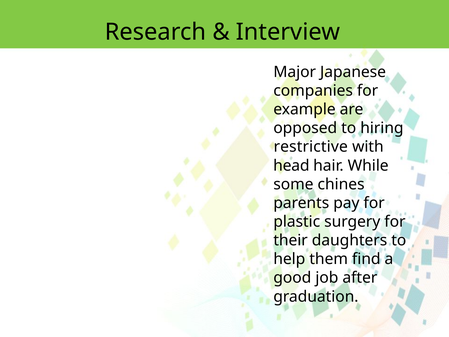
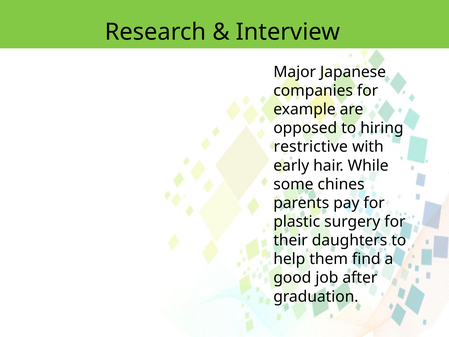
head: head -> early
